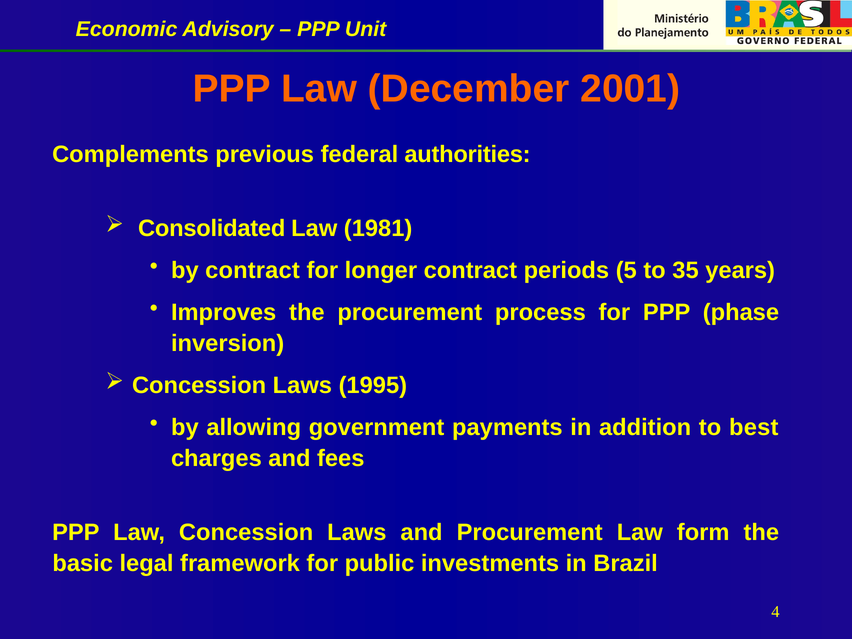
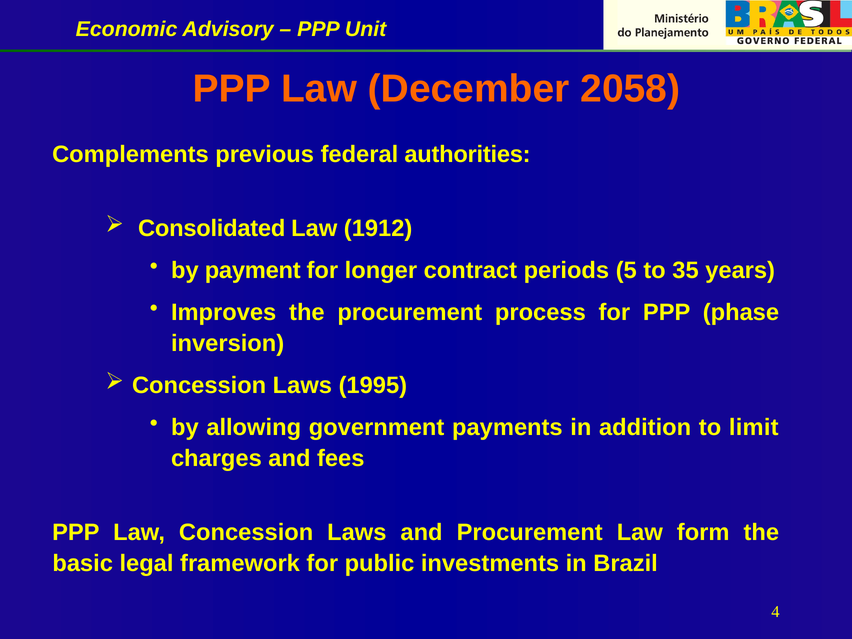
2001: 2001 -> 2058
1981: 1981 -> 1912
by contract: contract -> payment
best: best -> limit
